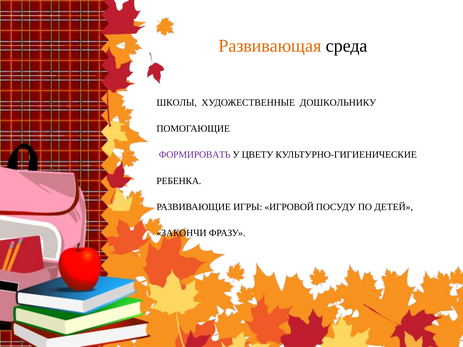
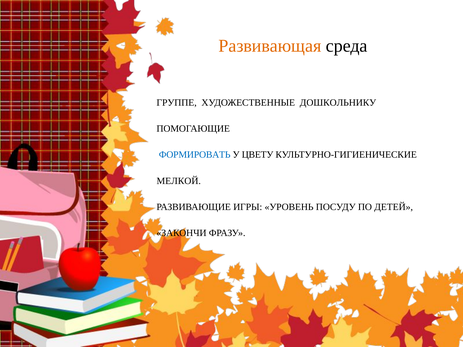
ШКОЛЫ: ШКОЛЫ -> ГРУППЕ
ФОРМИРОВАТЬ colour: purple -> blue
РЕБЕНКА: РЕБЕНКА -> МЕЛКОЙ
ИГРОВОЙ: ИГРОВОЙ -> УРОВЕНЬ
